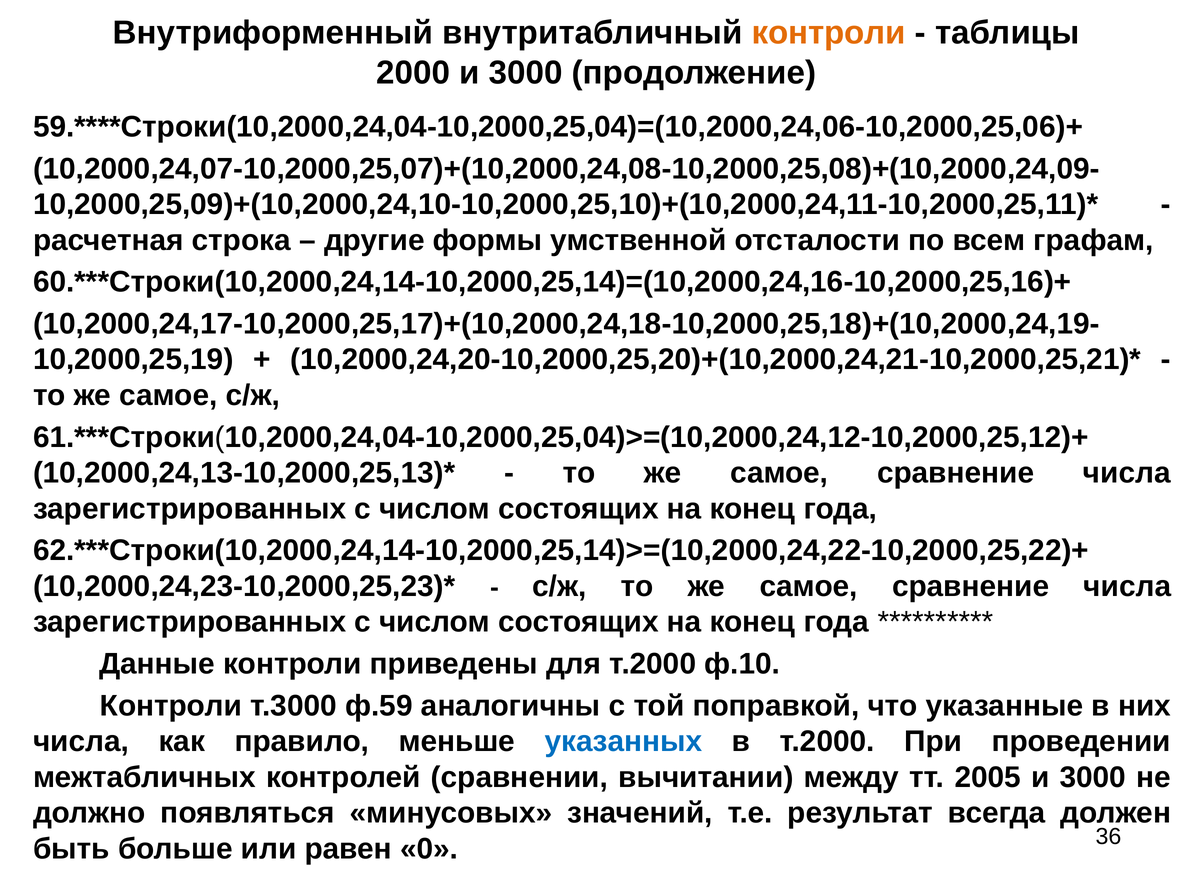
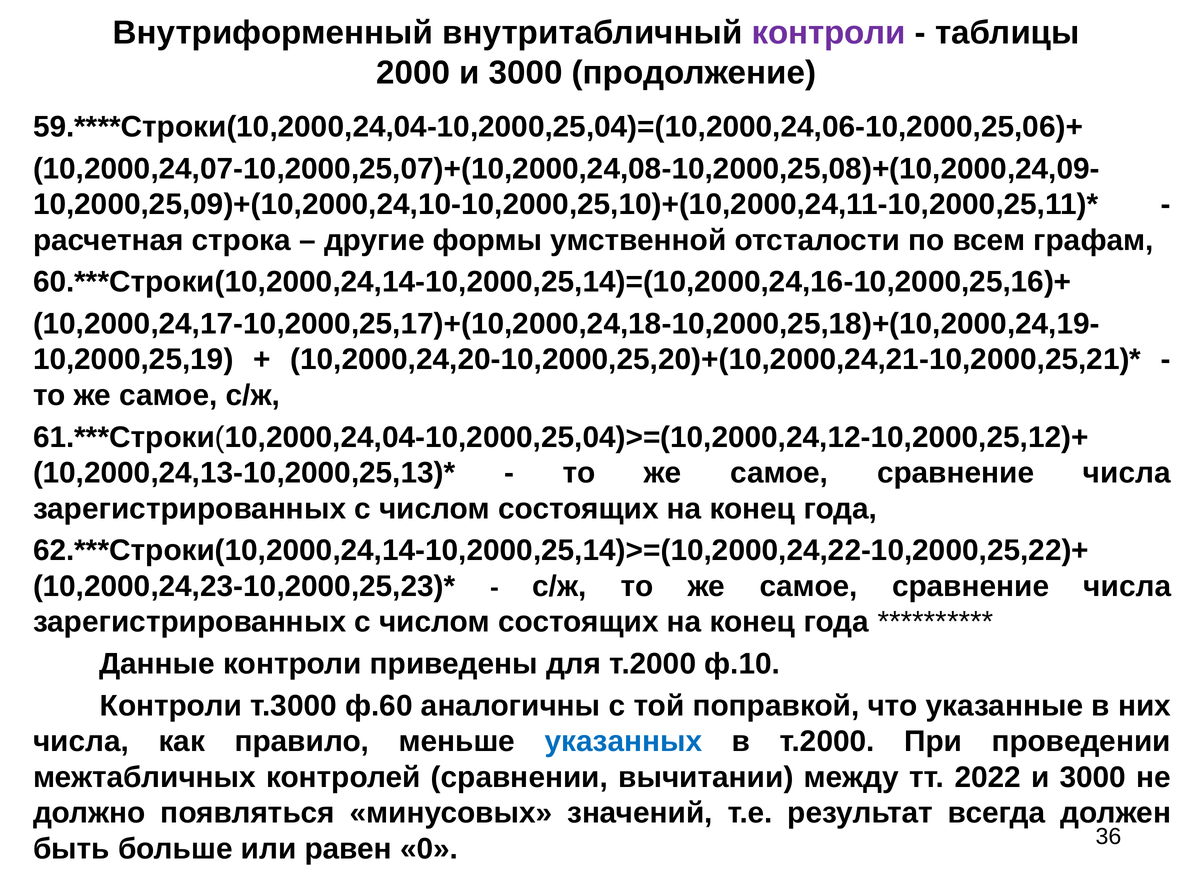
контроли at (829, 33) colour: orange -> purple
ф.59: ф.59 -> ф.60
2005: 2005 -> 2022
